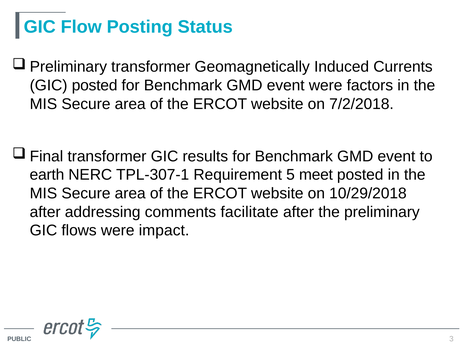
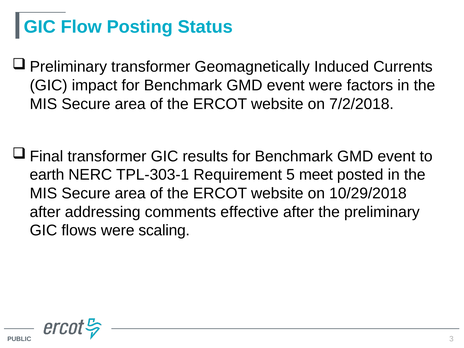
GIC posted: posted -> impact
TPL-307-1: TPL-307-1 -> TPL-303-1
facilitate: facilitate -> effective
impact: impact -> scaling
